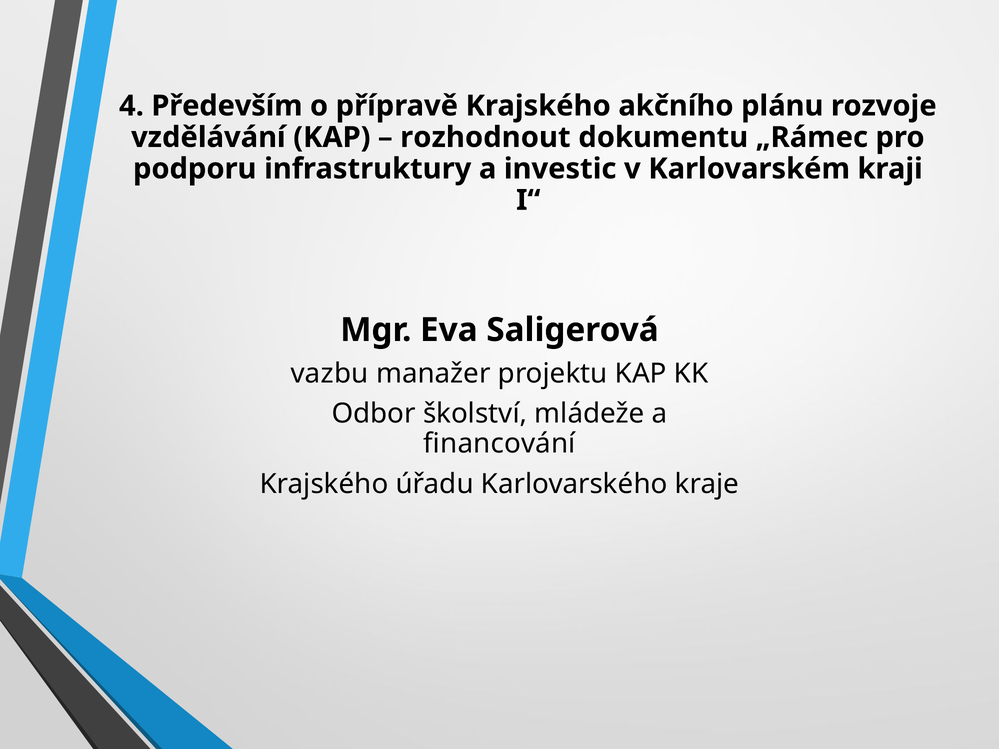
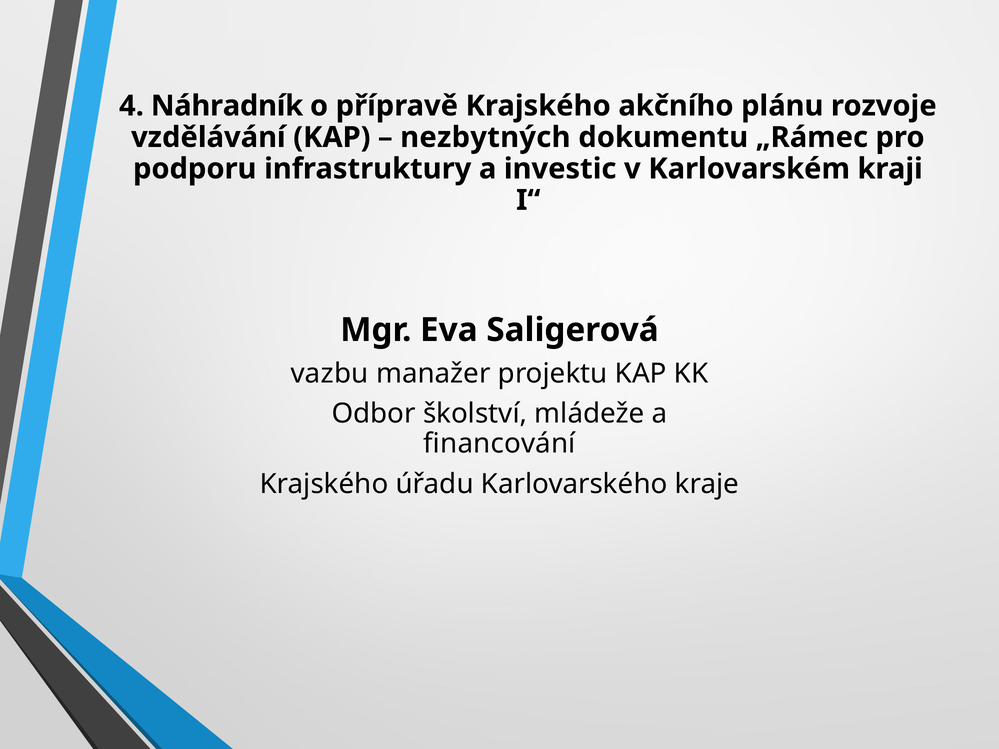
Především: Především -> Náhradník
rozhodnout: rozhodnout -> nezbytných
